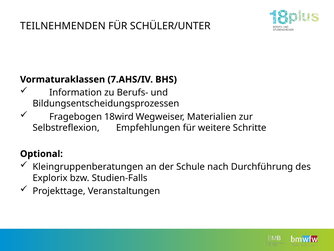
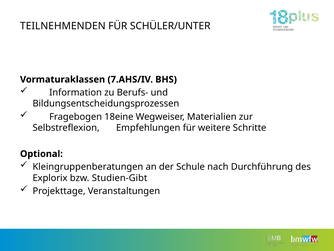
18wird: 18wird -> 18eine
Studien-Falls: Studien-Falls -> Studien-Gibt
